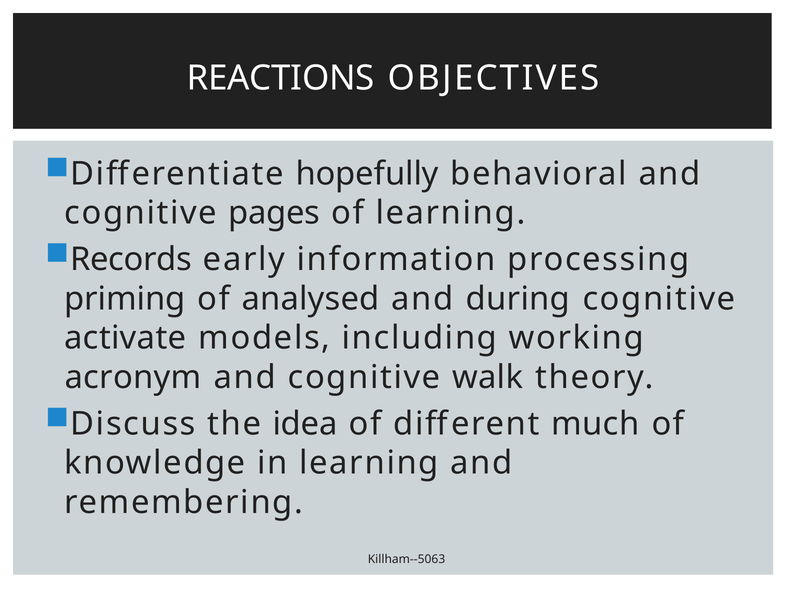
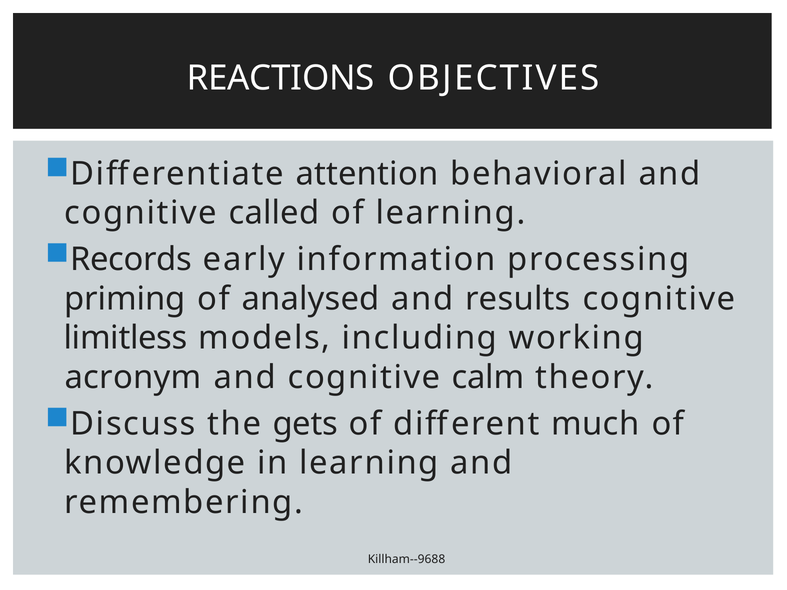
hopefully: hopefully -> attention
pages: pages -> called
during: during -> results
activate: activate -> limitless
walk: walk -> calm
idea: idea -> gets
Killham--5063: Killham--5063 -> Killham--9688
